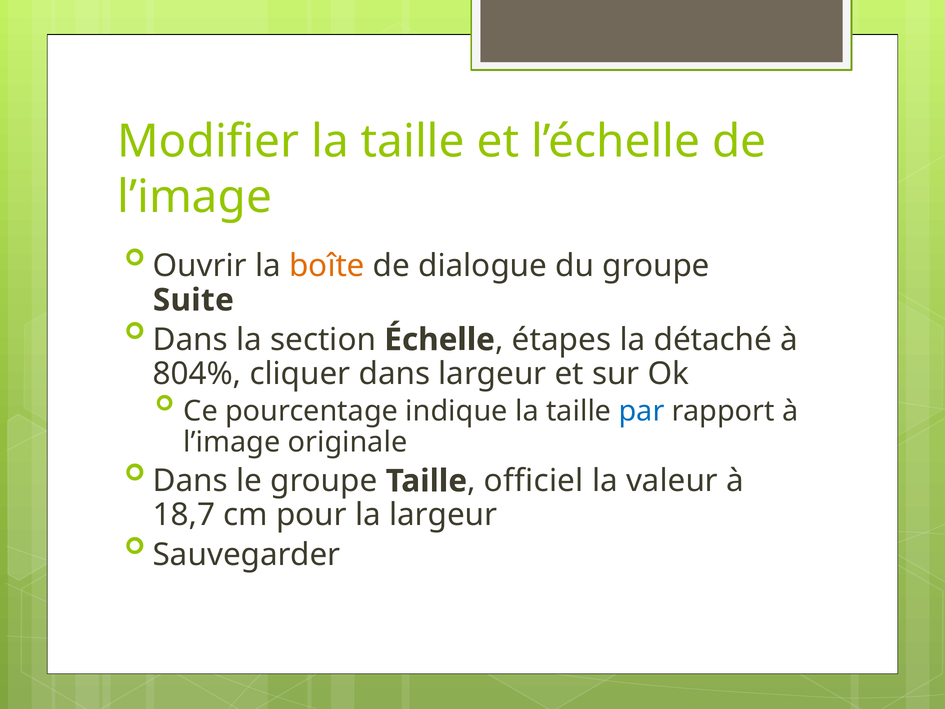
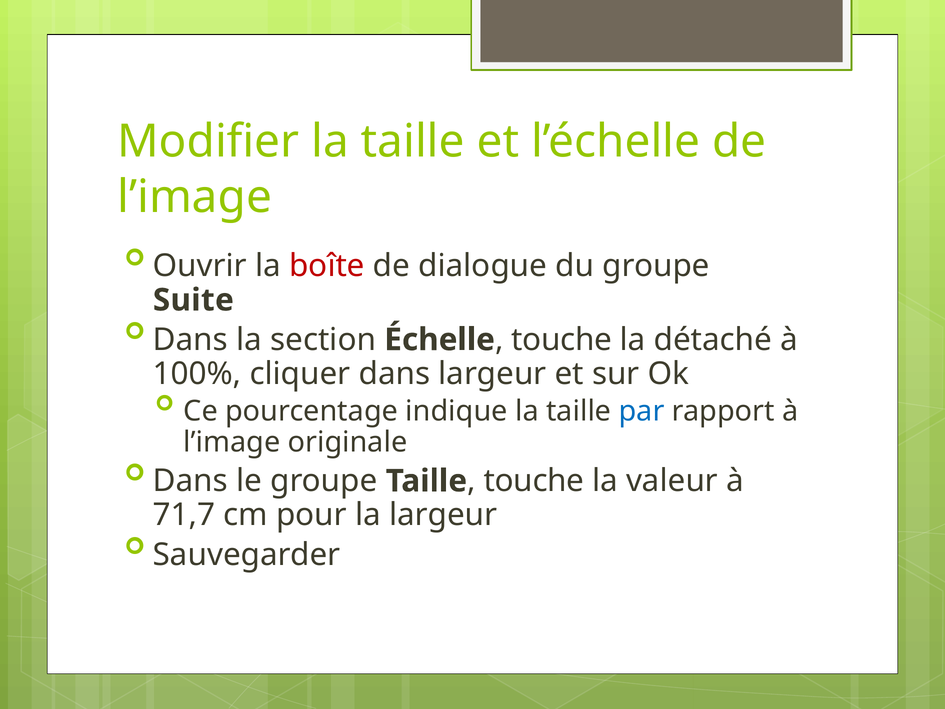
boîte colour: orange -> red
étapes at (562, 340): étapes -> touche
804%: 804% -> 100%
officiel at (534, 481): officiel -> touche
18,7: 18,7 -> 71,7
